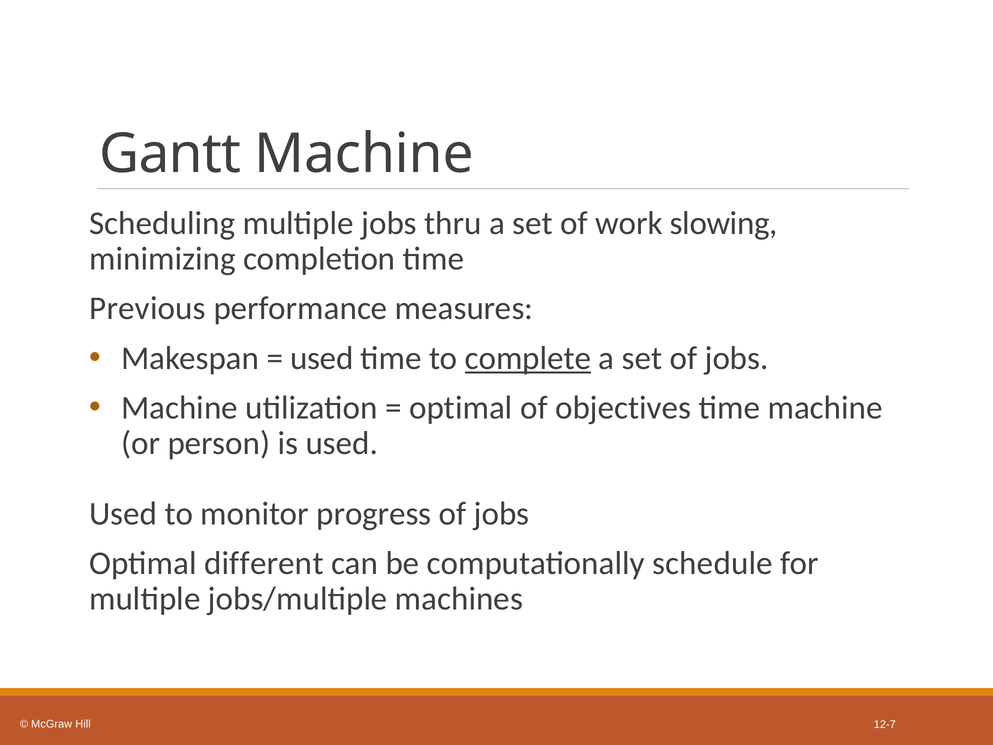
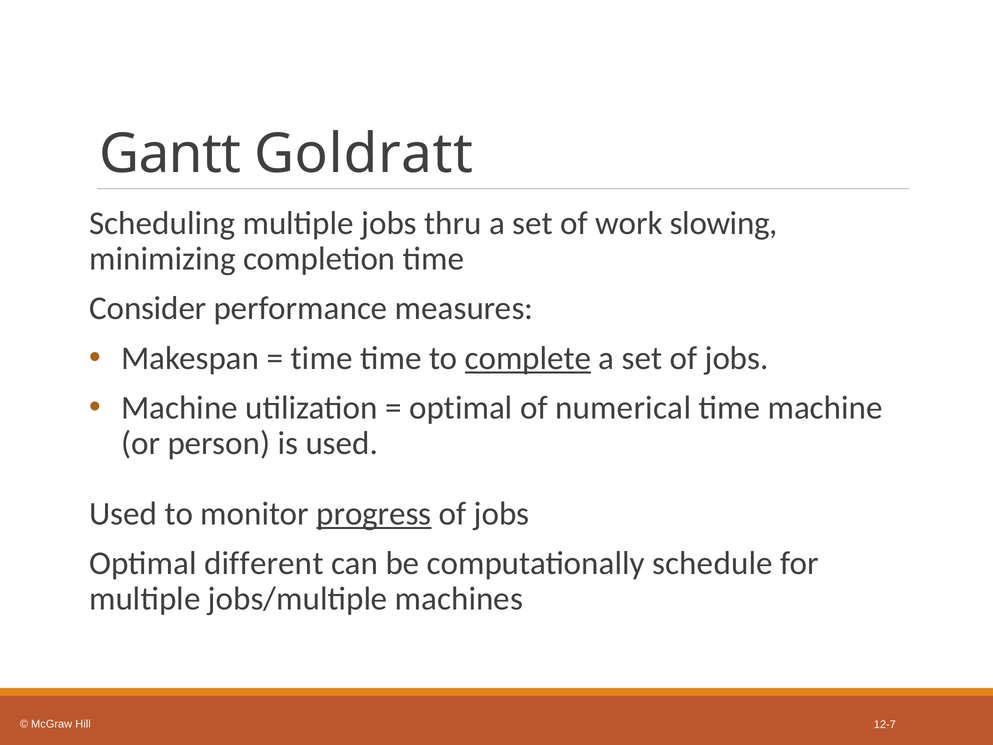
Gantt Machine: Machine -> Goldratt
Previous: Previous -> Consider
used at (322, 358): used -> time
objectives: objectives -> numerical
progress underline: none -> present
